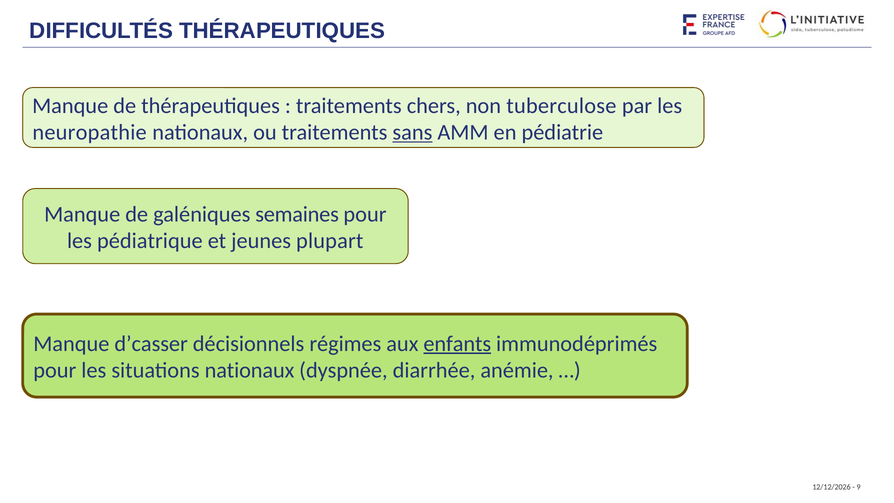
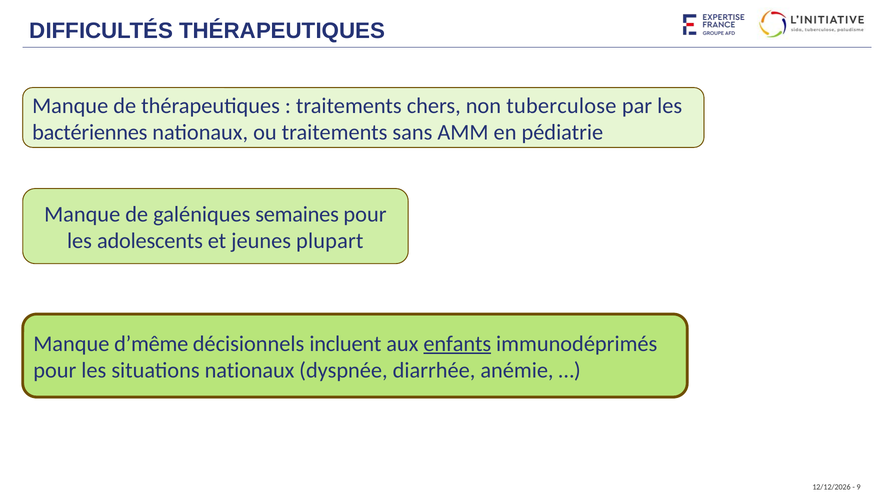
neuropathie: neuropathie -> bactériennes
sans underline: present -> none
pédiatrique: pédiatrique -> adolescents
d’casser: d’casser -> d’même
régimes: régimes -> incluent
